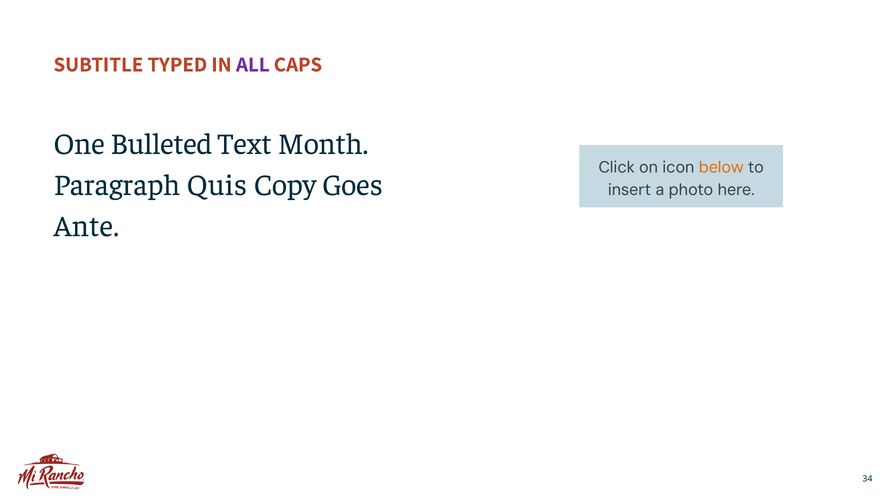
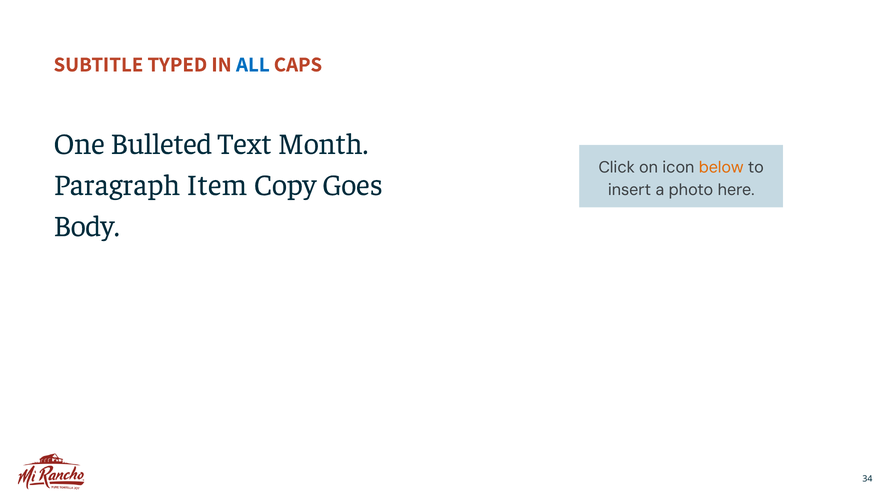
ALL colour: purple -> blue
Quis: Quis -> Item
Ante: Ante -> Body
